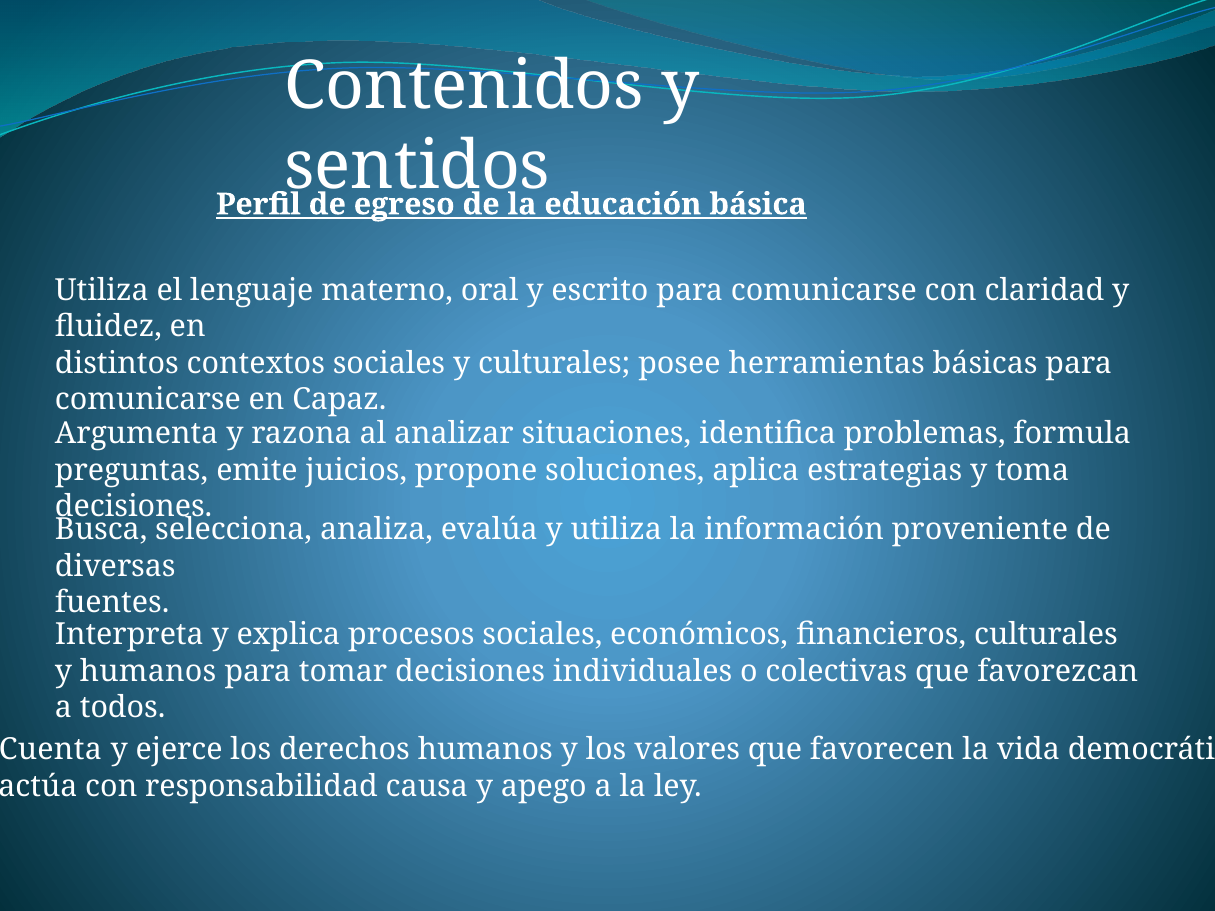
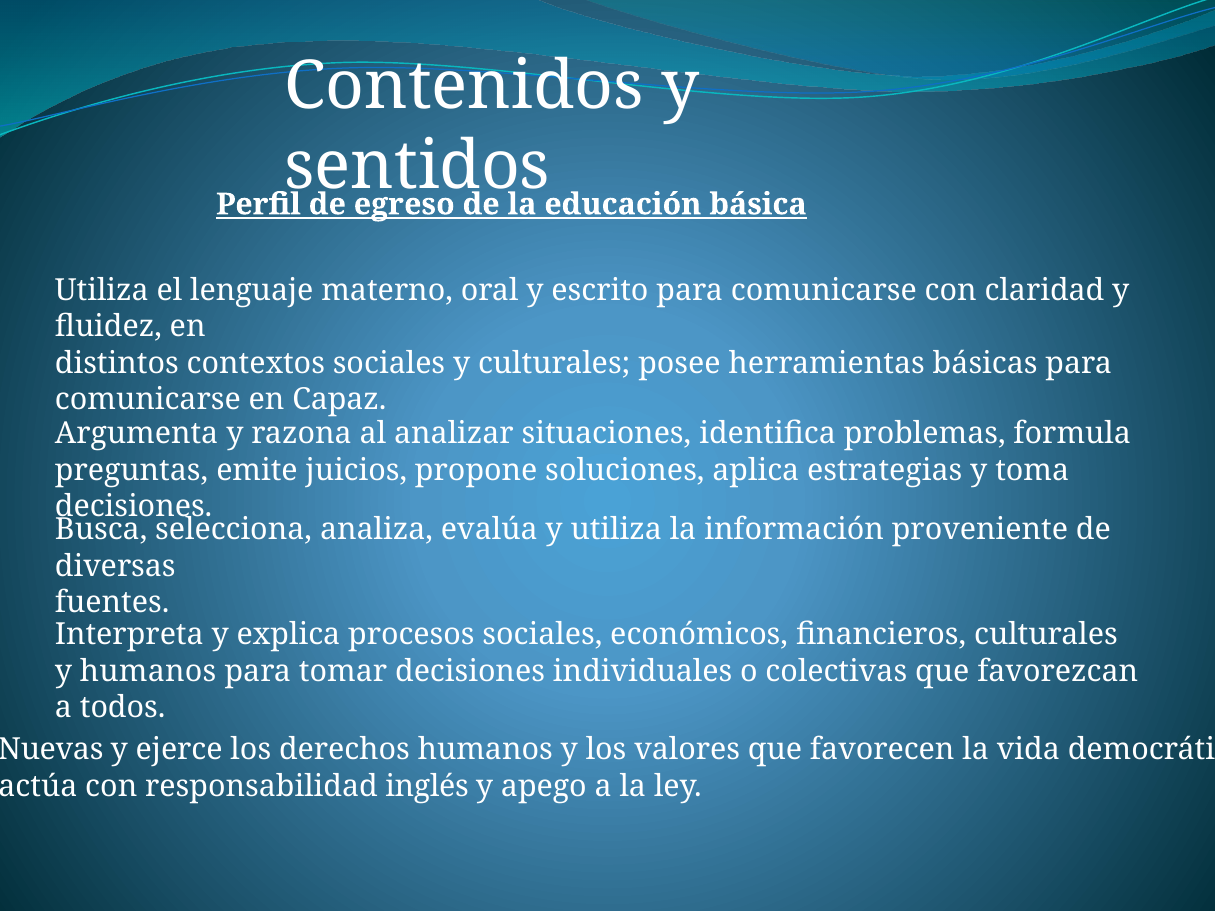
Cuenta: Cuenta -> Nuevas
causa: causa -> inglés
